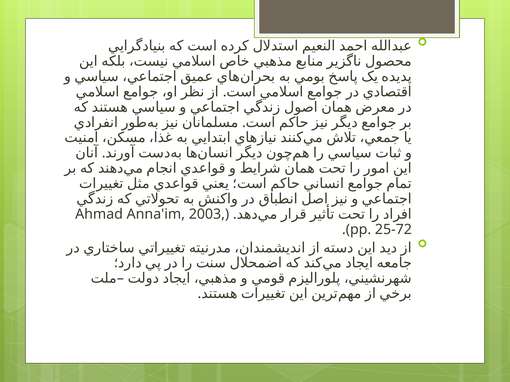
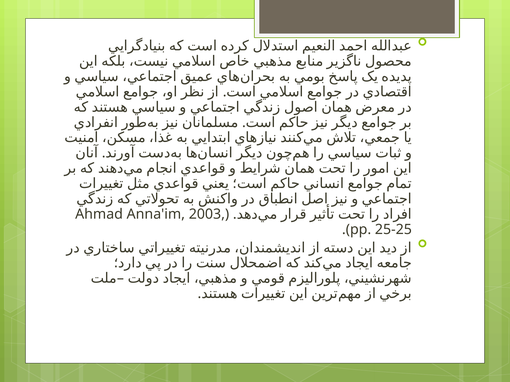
25-72: 25-72 -> 25-25
